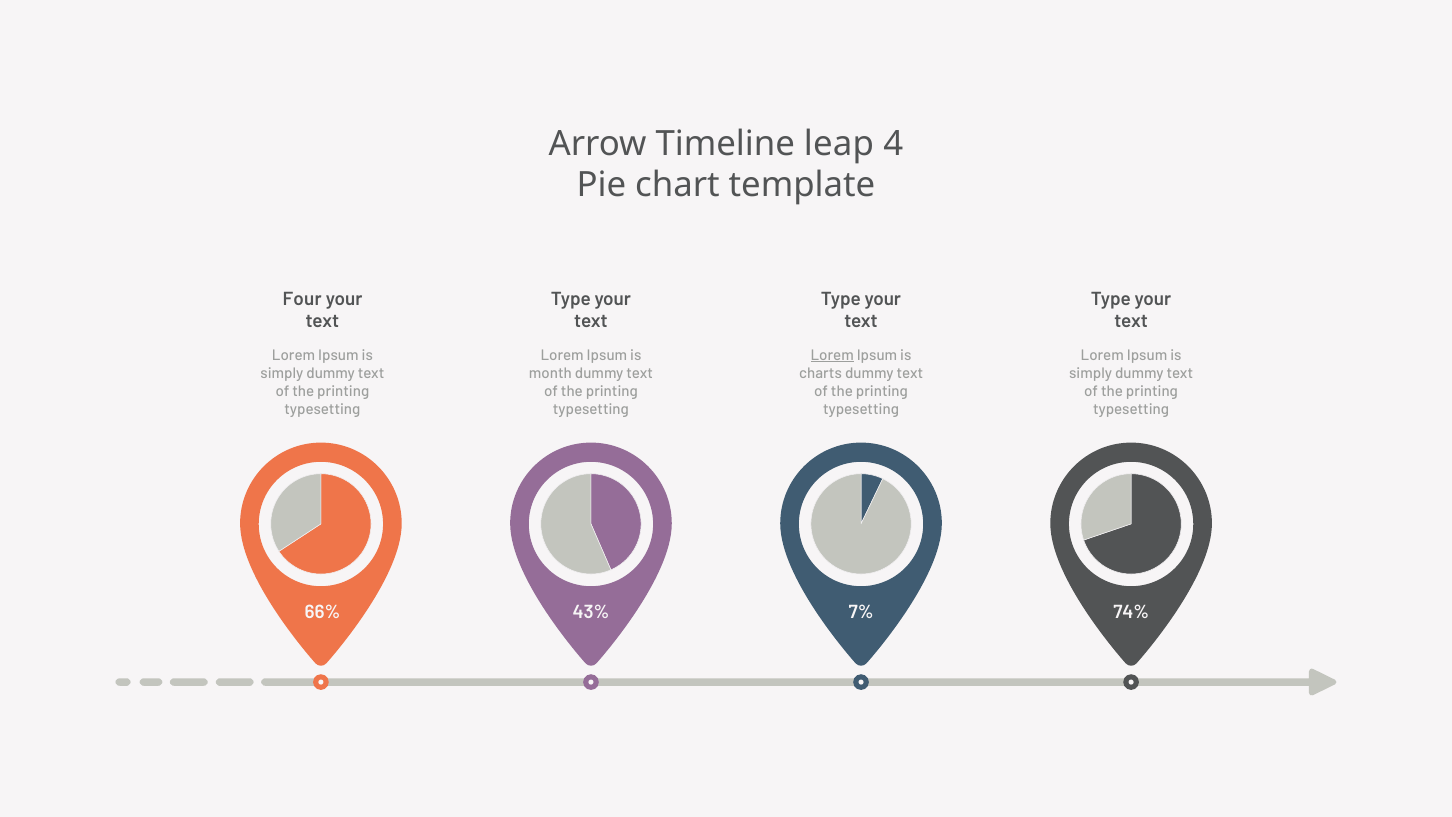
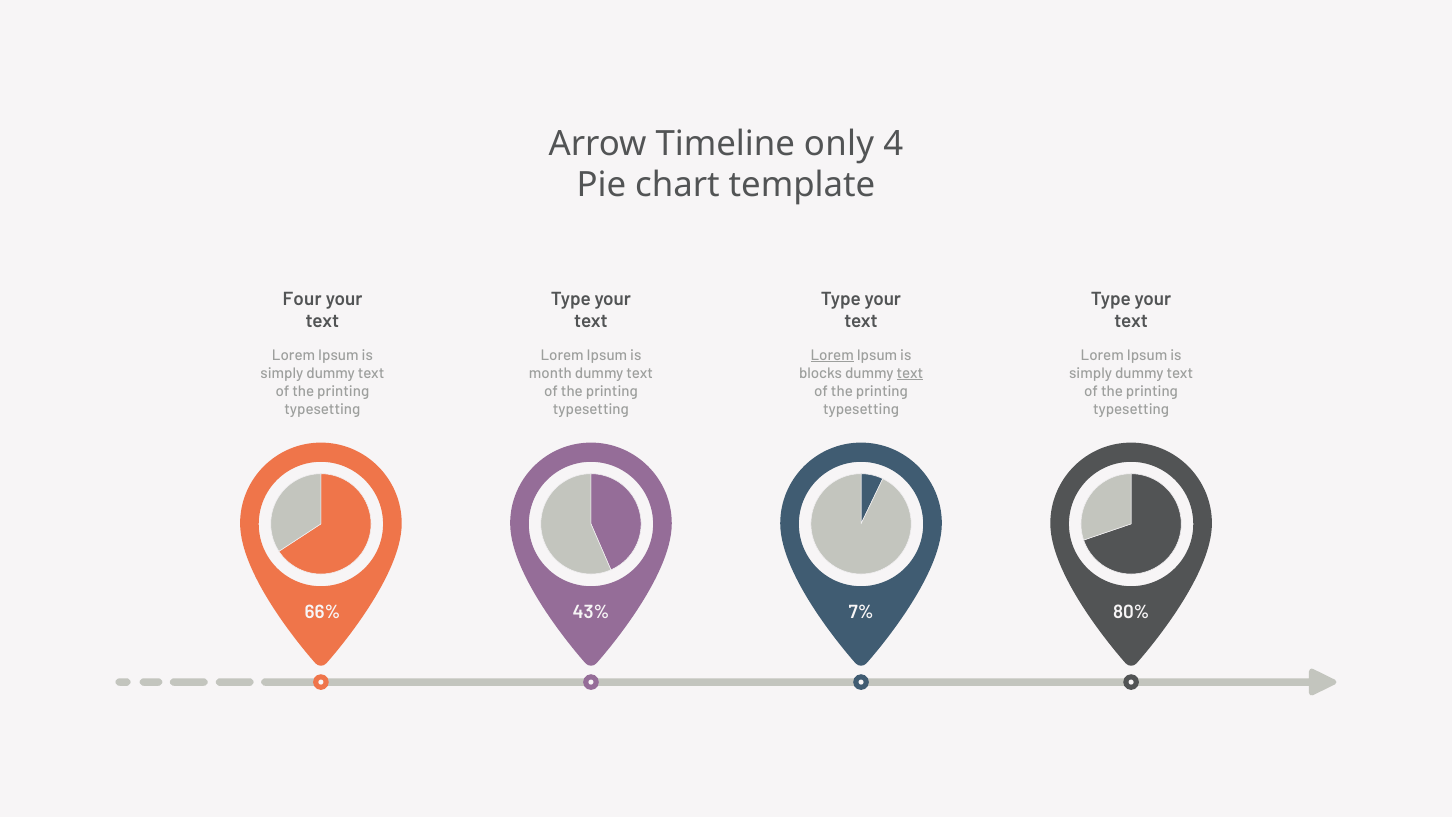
leap: leap -> only
charts: charts -> blocks
text at (910, 373) underline: none -> present
74%: 74% -> 80%
